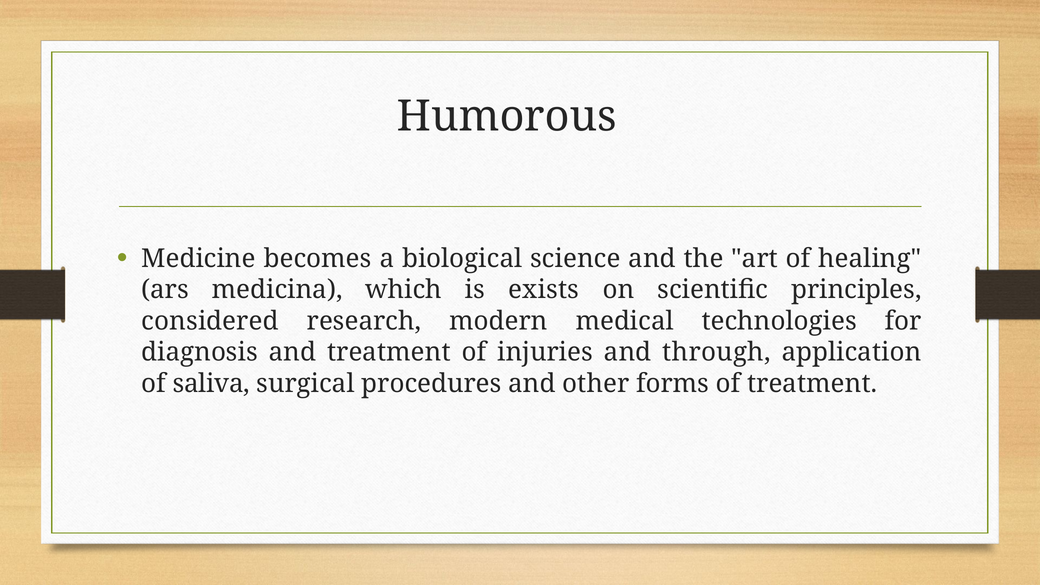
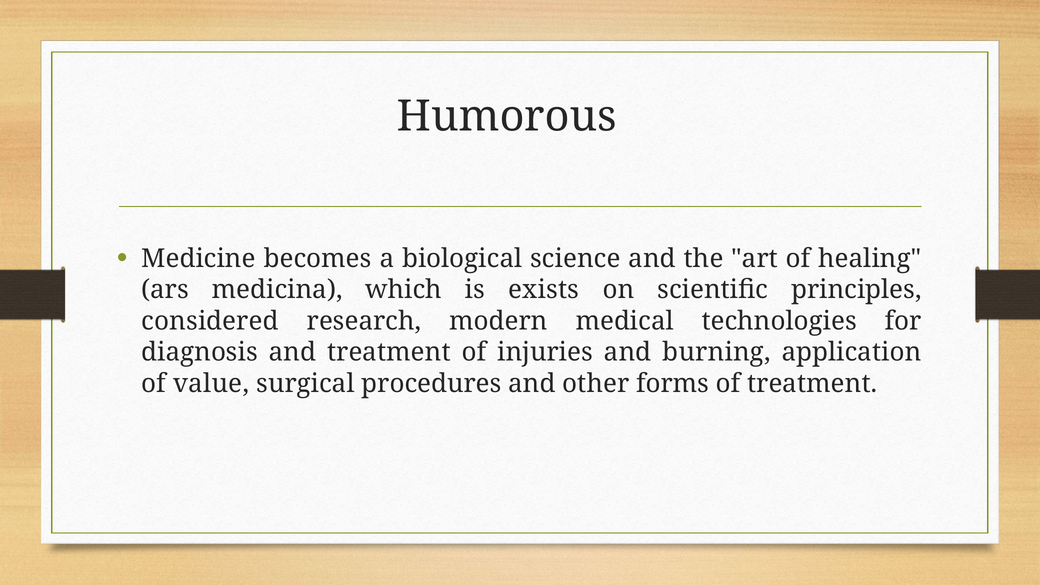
through: through -> burning
saliva: saliva -> value
